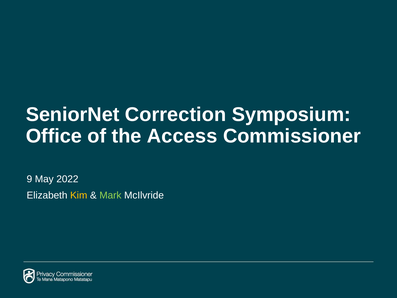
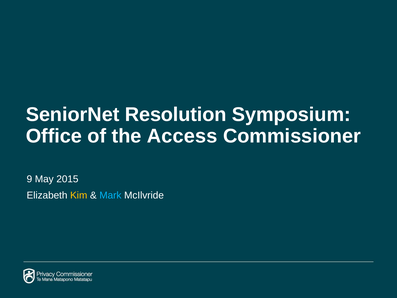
Correction: Correction -> Resolution
2022: 2022 -> 2015
Mark colour: light green -> light blue
